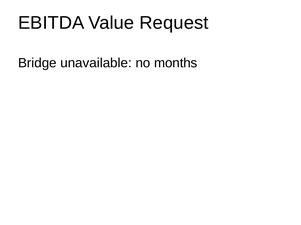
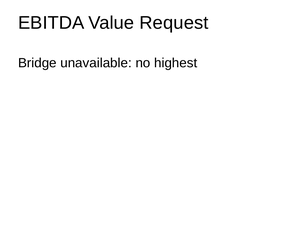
months: months -> highest
